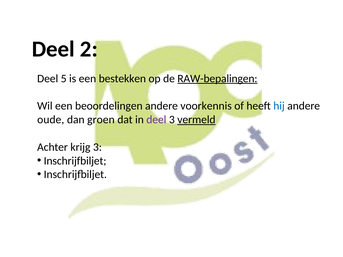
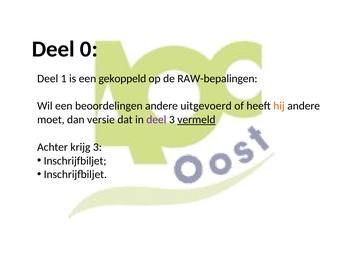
2: 2 -> 0
5: 5 -> 1
bestekken: bestekken -> gekoppeld
RAW-bepalingen underline: present -> none
voorkennis: voorkennis -> uitgevoerd
hij colour: blue -> orange
oude: oude -> moet
groen: groen -> versie
